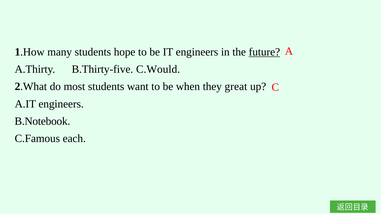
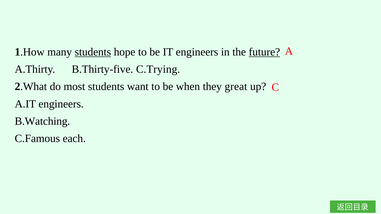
students at (93, 52) underline: none -> present
C.Would: C.Would -> C.Trying
B.Notebook: B.Notebook -> B.Watching
